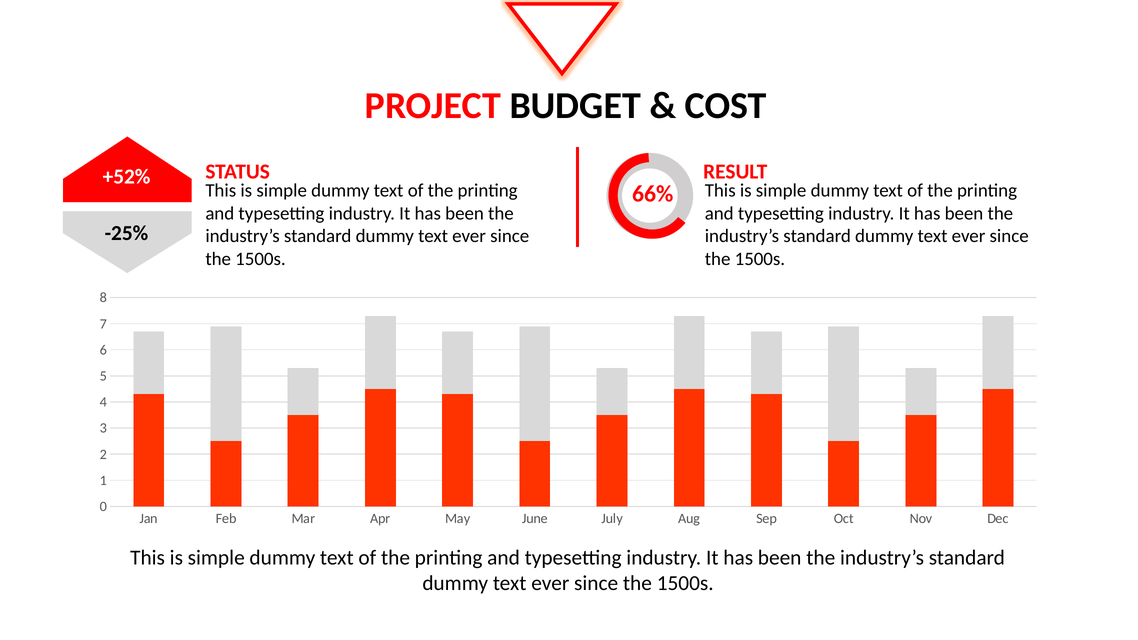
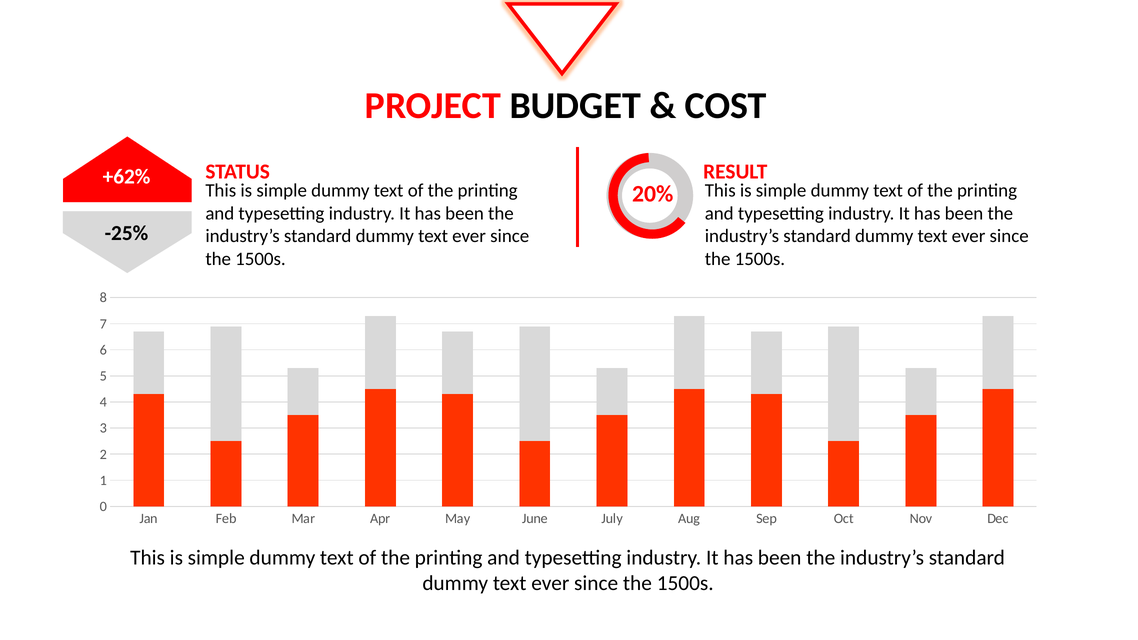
+52%: +52% -> +62%
66%: 66% -> 20%
